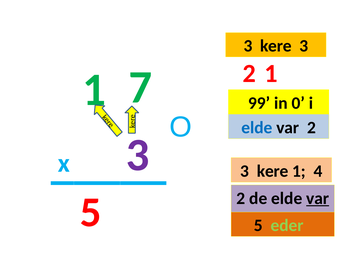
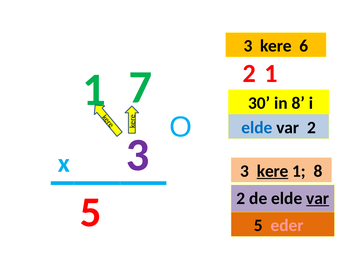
kere 3: 3 -> 6
99: 99 -> 30
in 0: 0 -> 8
kere at (273, 171) underline: none -> present
1 4: 4 -> 8
eder colour: light green -> pink
